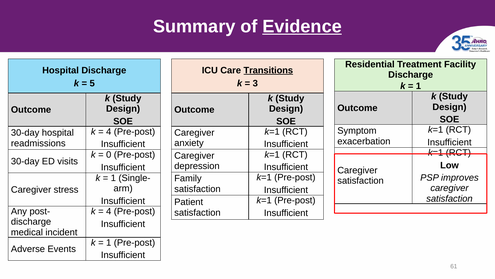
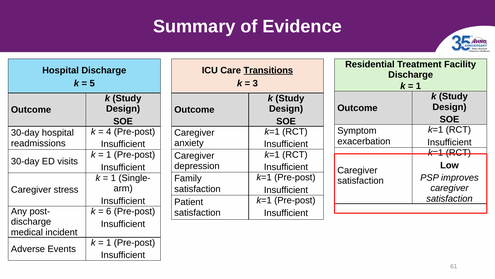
Evidence underline: present -> none
0 at (109, 155): 0 -> 1
4 at (109, 211): 4 -> 6
